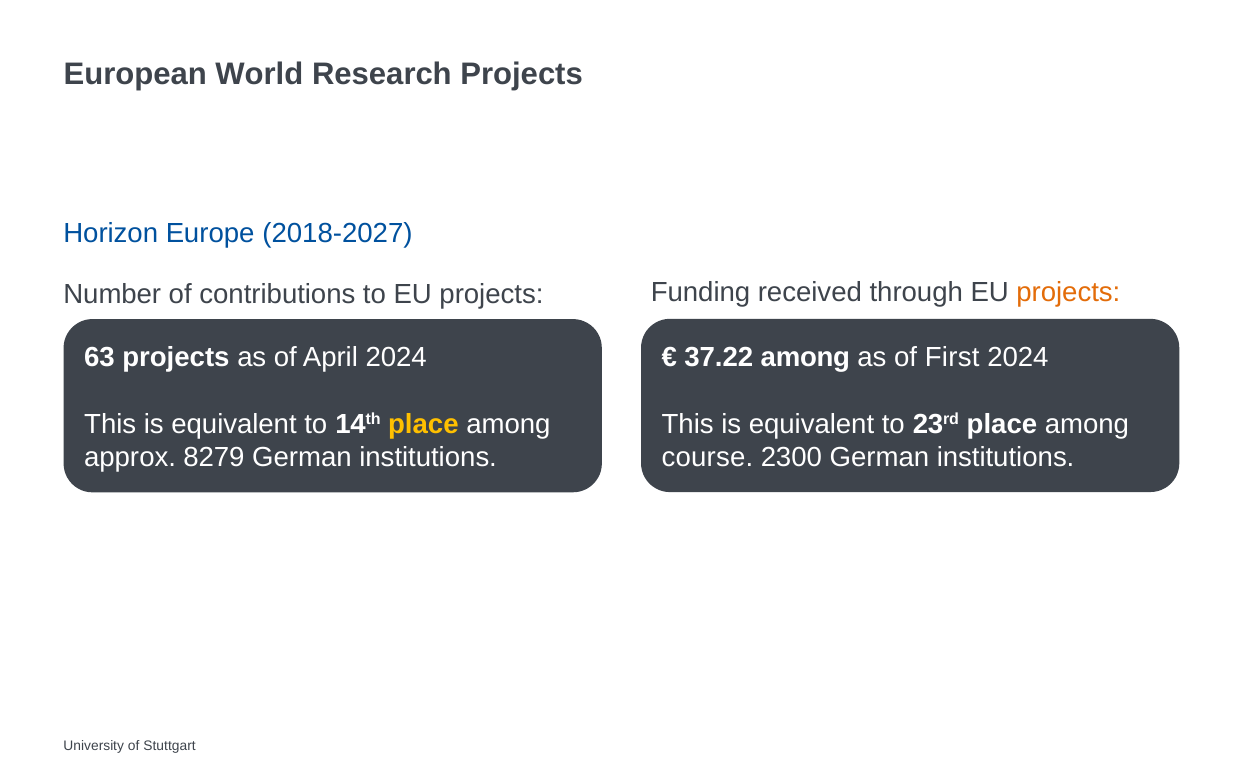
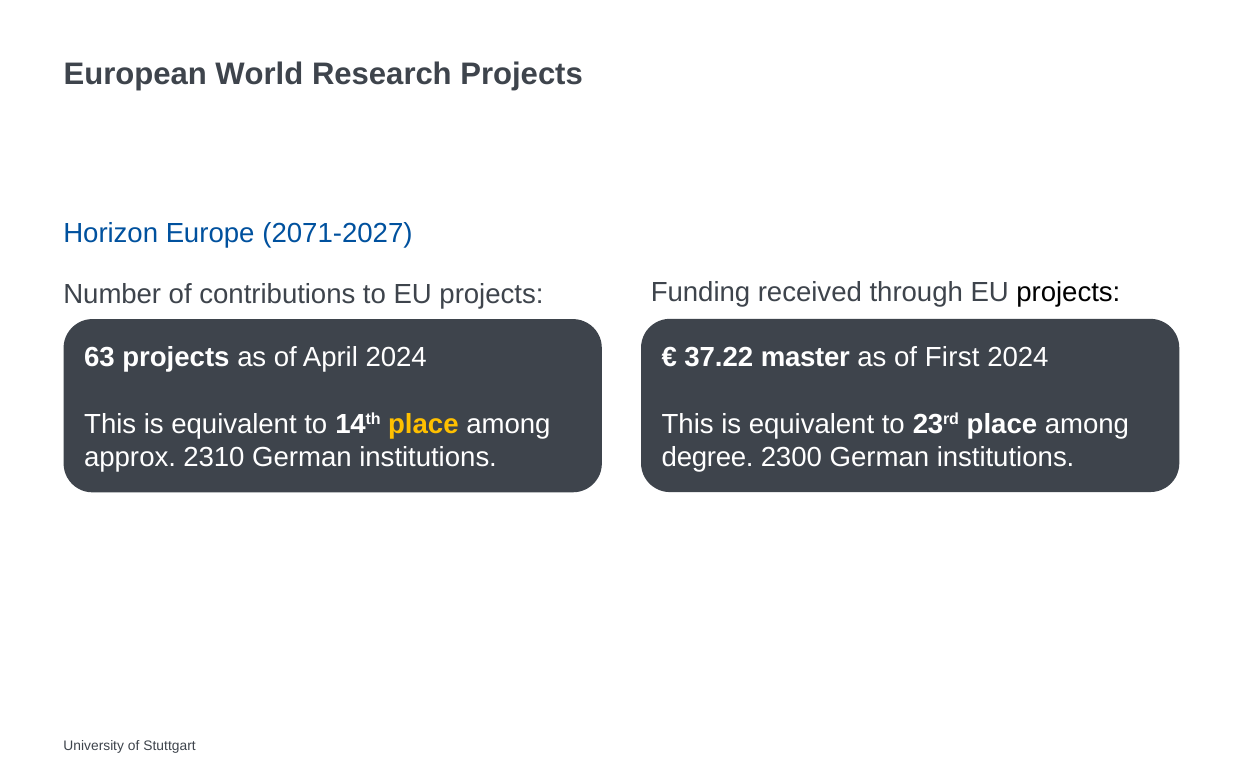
2018-2027: 2018-2027 -> 2071-2027
projects at (1068, 292) colour: orange -> black
37.22 among: among -> master
course: course -> degree
8279: 8279 -> 2310
